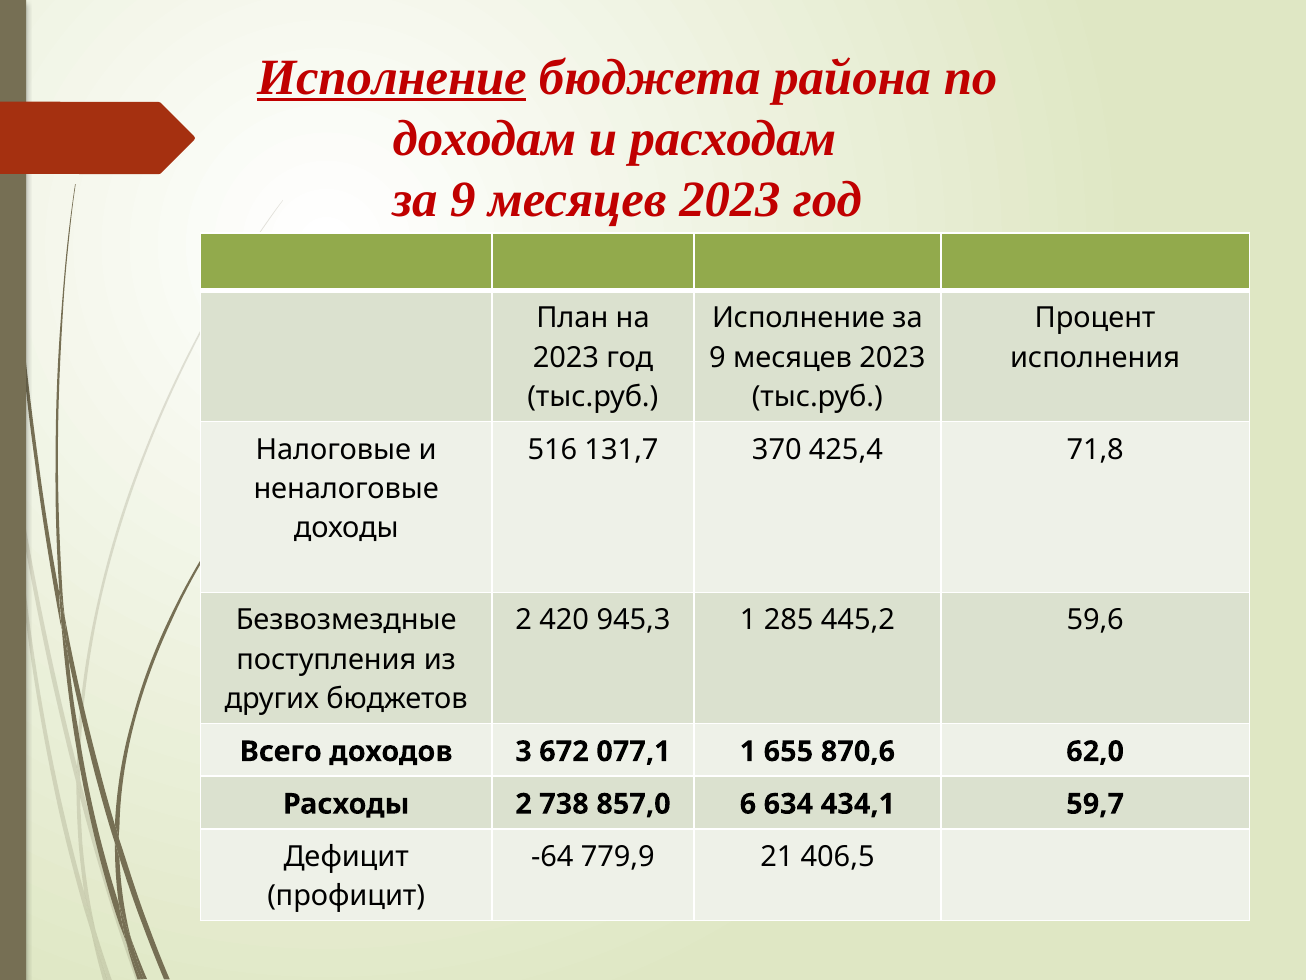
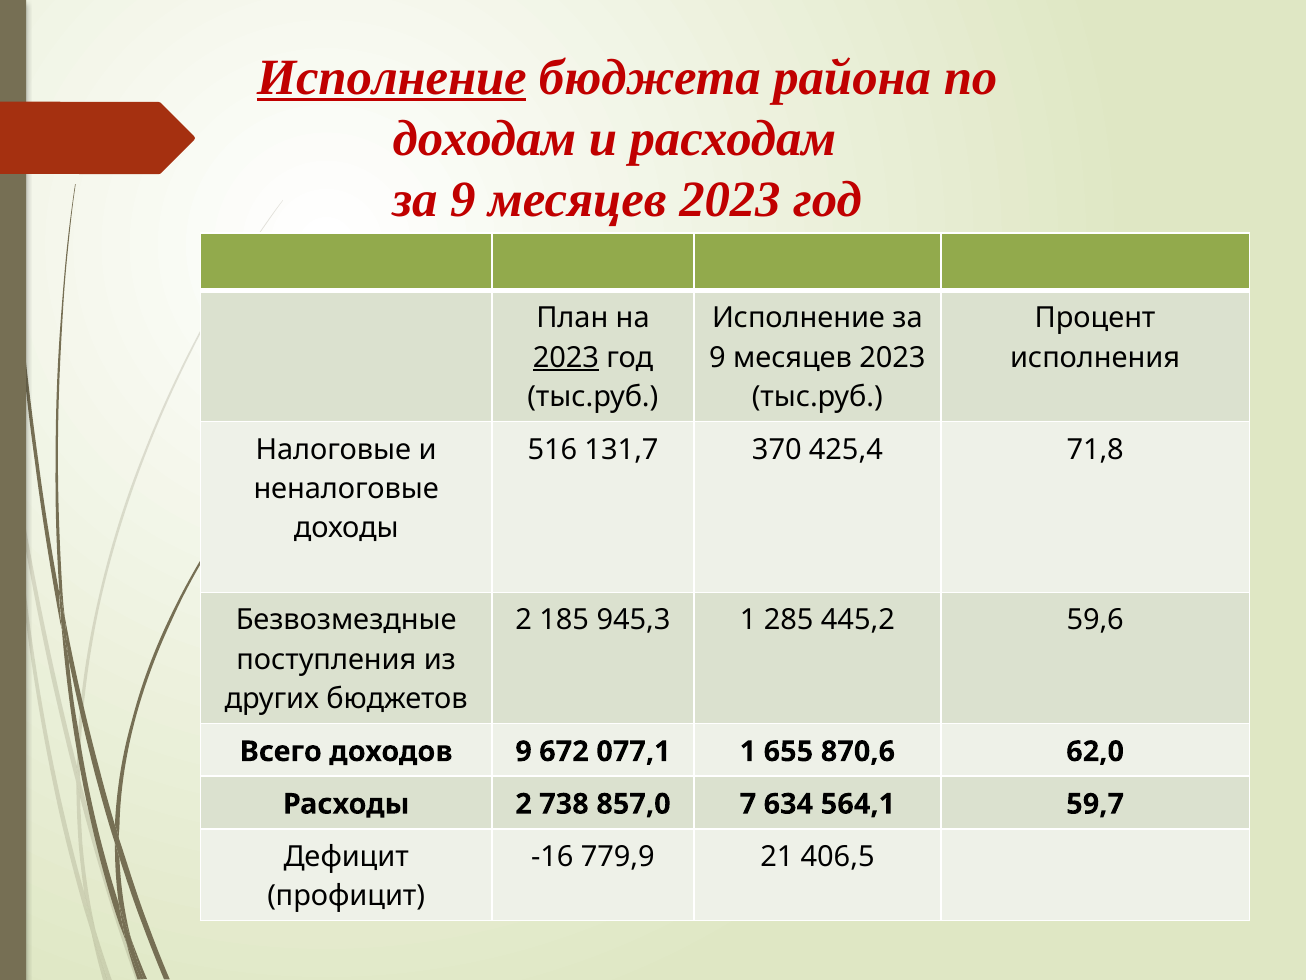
2023 at (566, 357) underline: none -> present
420: 420 -> 185
доходов 3: 3 -> 9
6: 6 -> 7
434,1: 434,1 -> 564,1
-64: -64 -> -16
